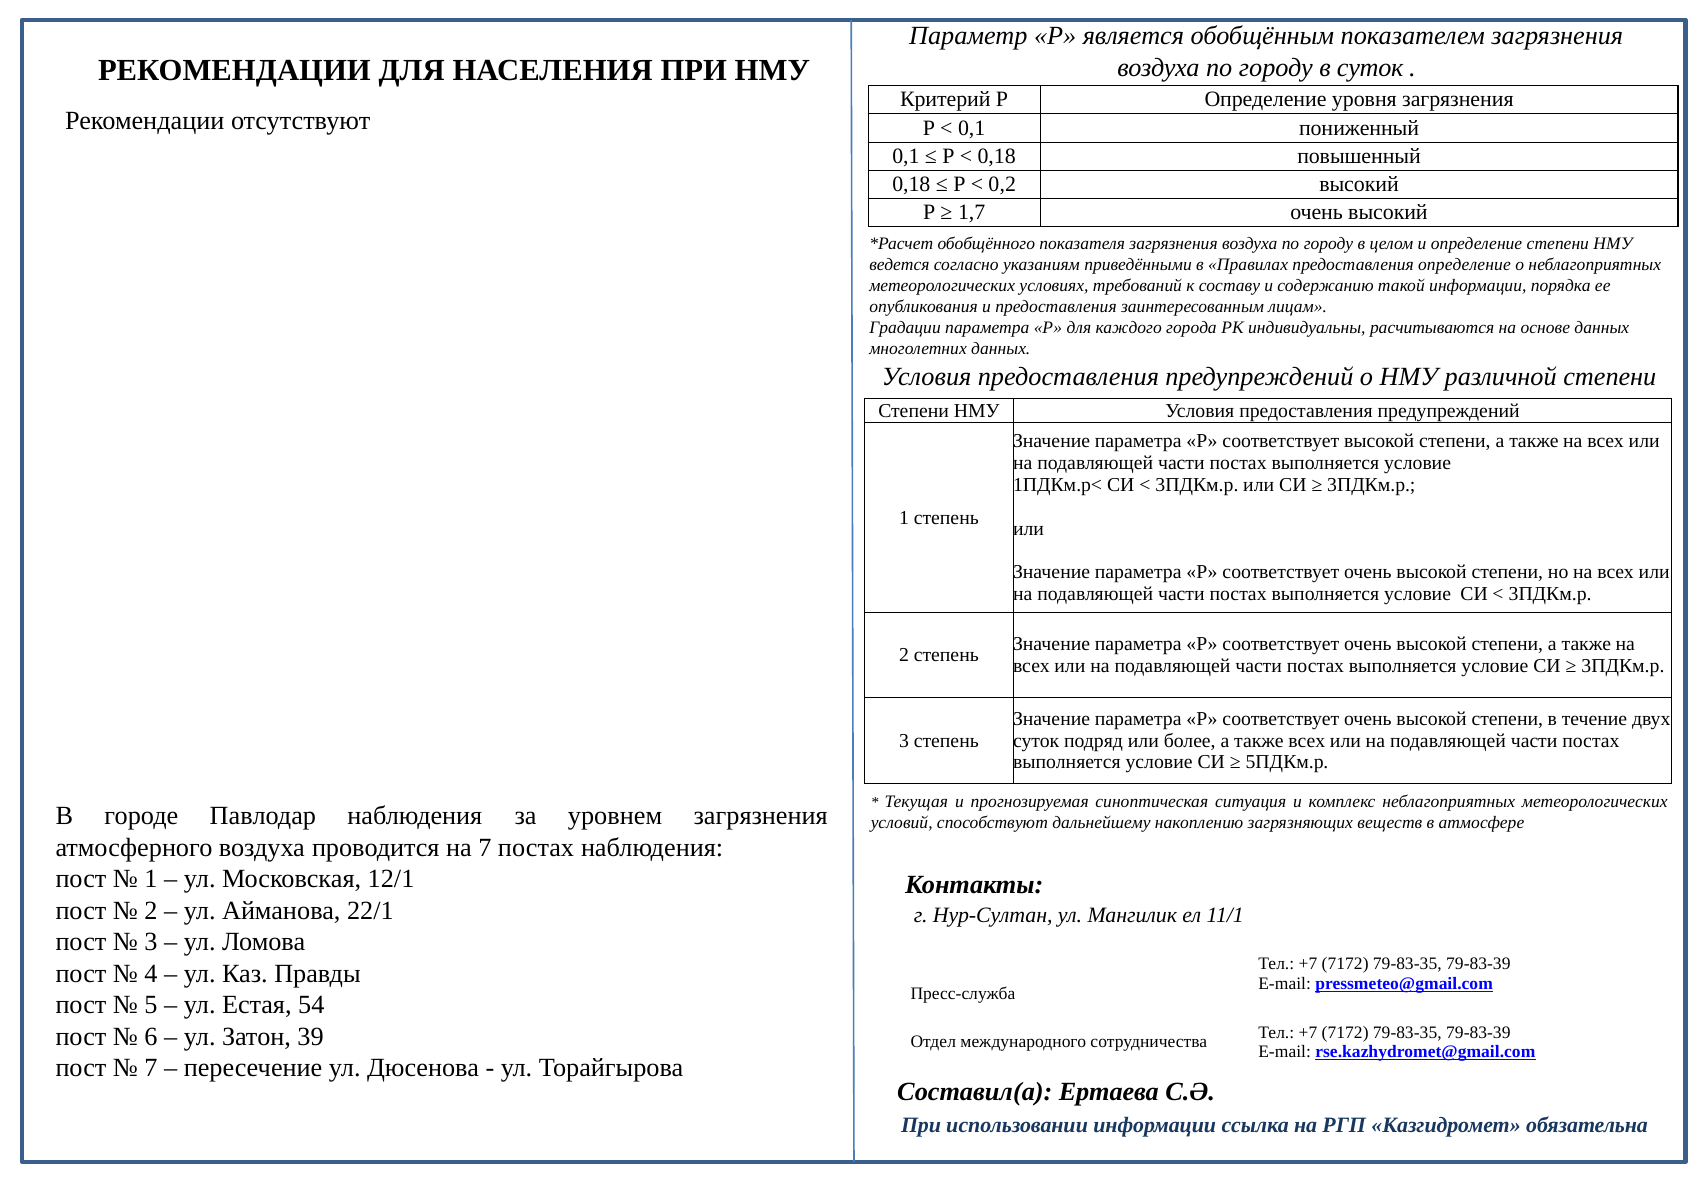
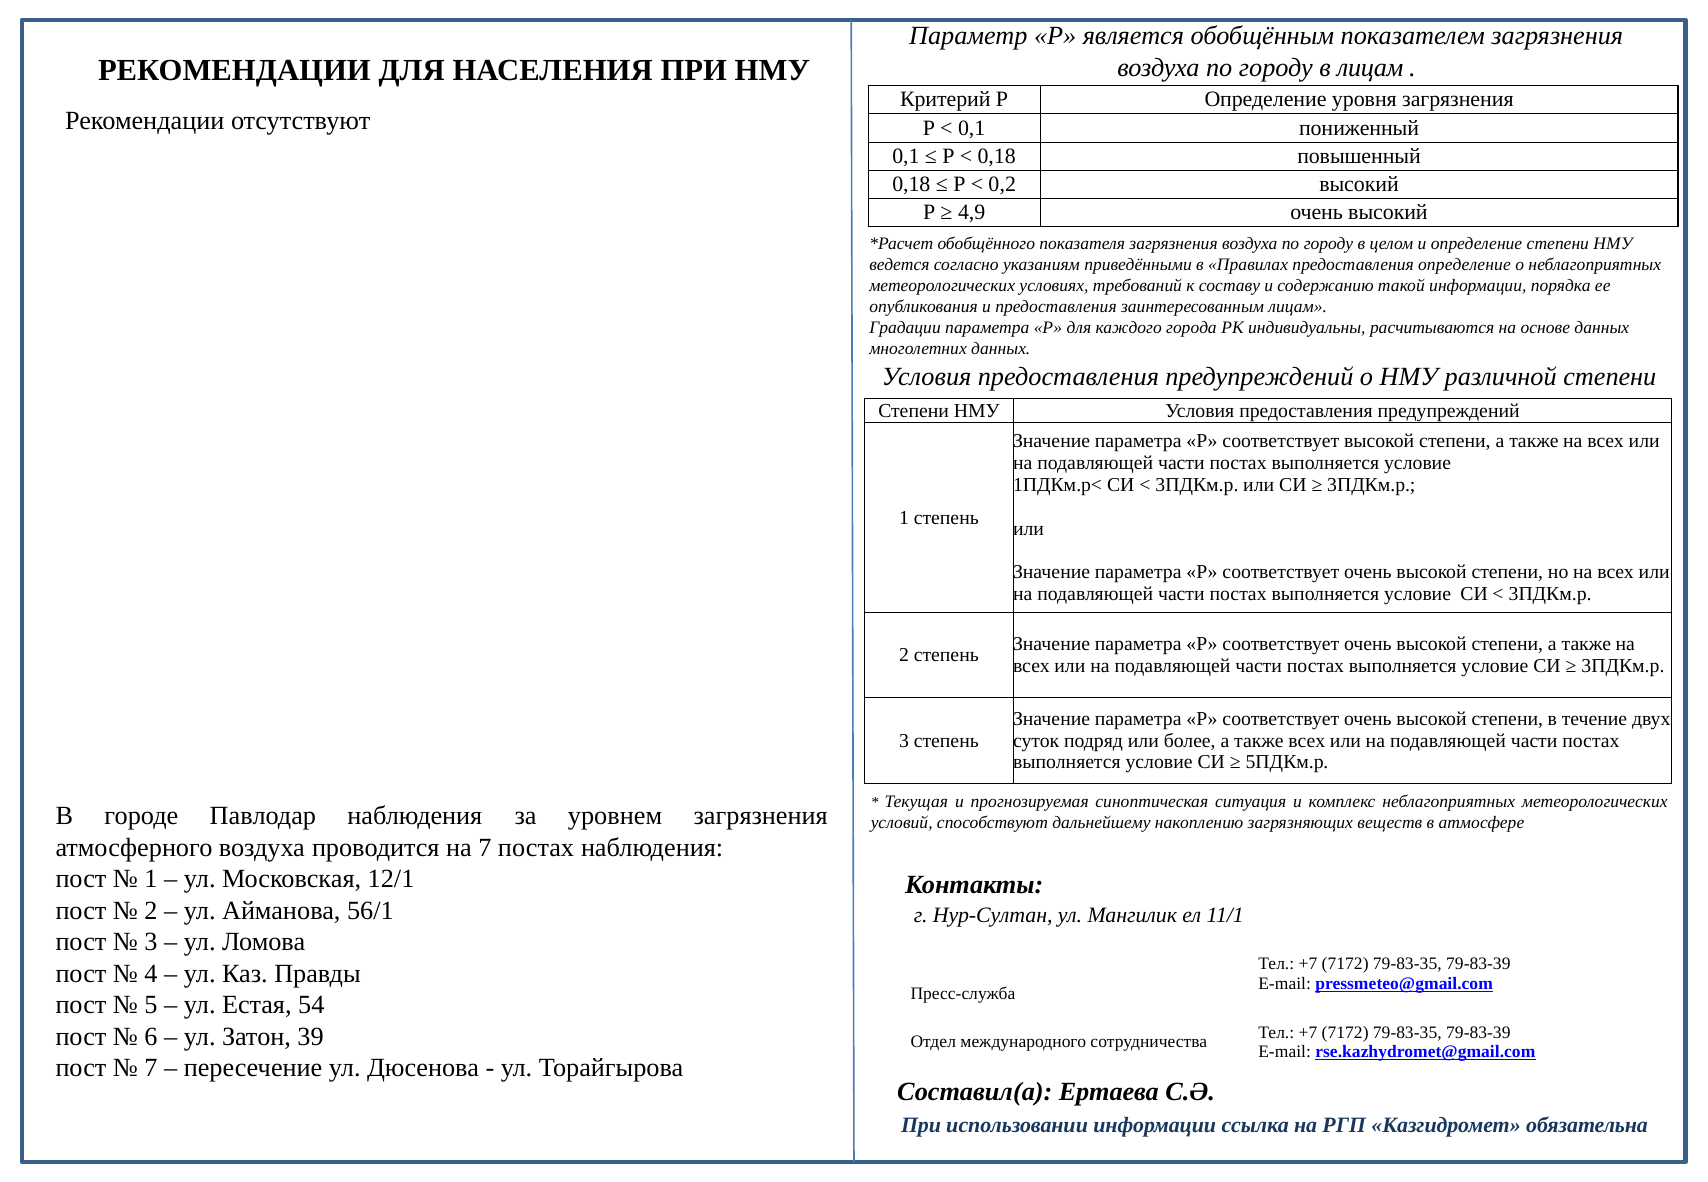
в суток: суток -> лицам
1,7: 1,7 -> 4,9
22/1: 22/1 -> 56/1
